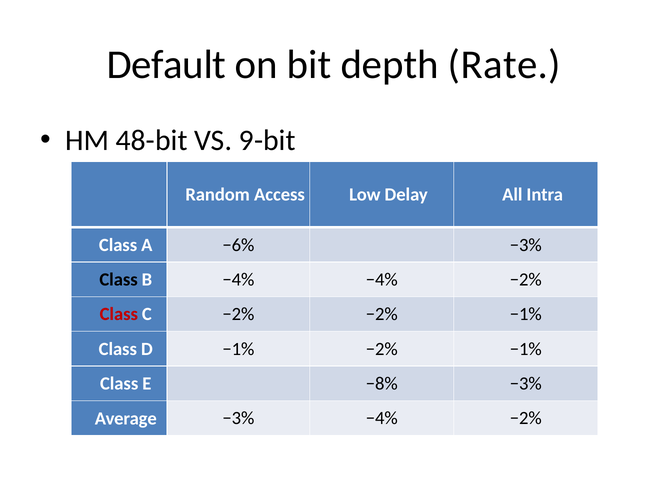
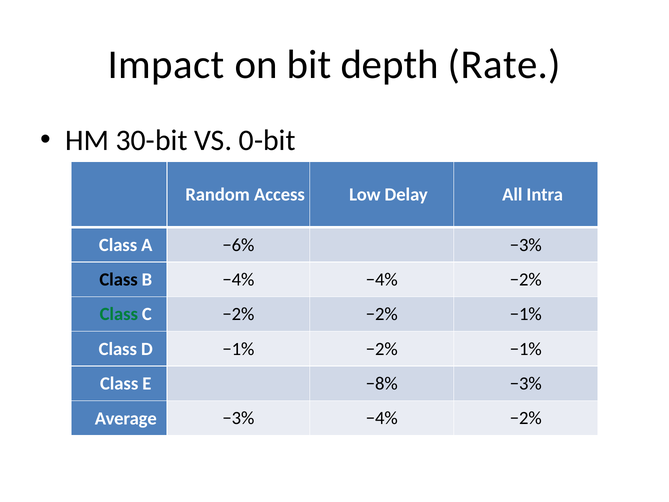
Default: Default -> Impact
48-bit: 48-bit -> 30-bit
9-bit: 9-bit -> 0-bit
Class at (119, 314) colour: red -> green
